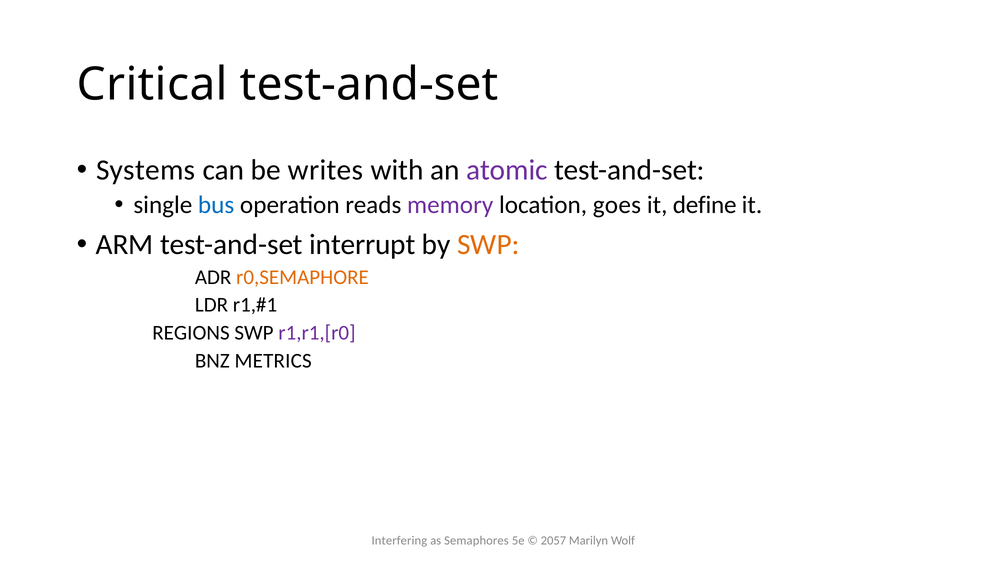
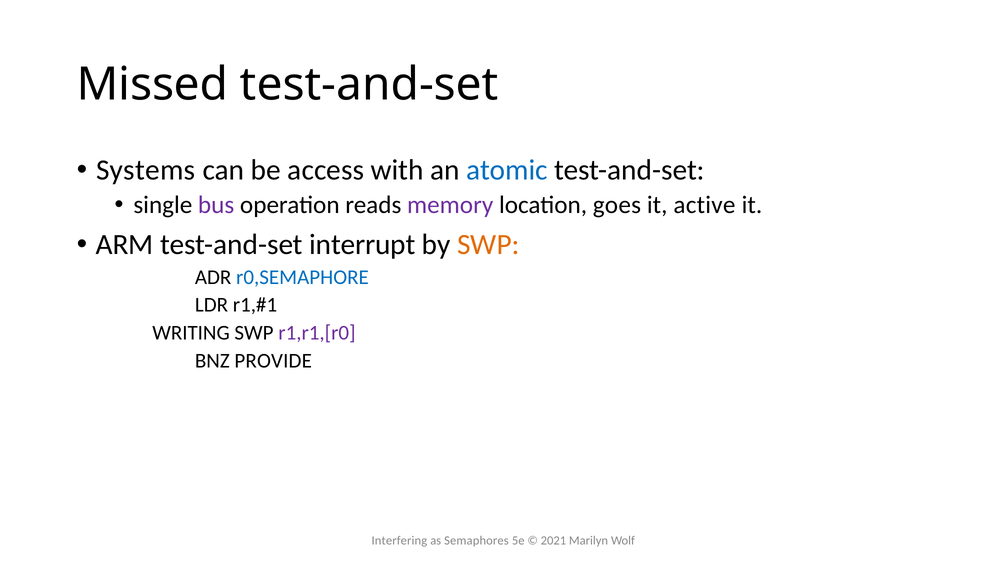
Critical: Critical -> Missed
writes: writes -> access
atomic colour: purple -> blue
bus colour: blue -> purple
define: define -> active
r0,SEMAPHORE colour: orange -> blue
REGIONS: REGIONS -> WRITING
METRICS: METRICS -> PROVIDE
2057: 2057 -> 2021
